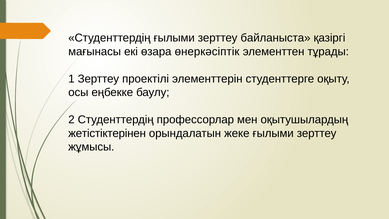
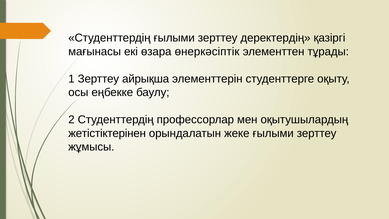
байланыста: байланыста -> деректердің
проектілі: проектілі -> айрықша
